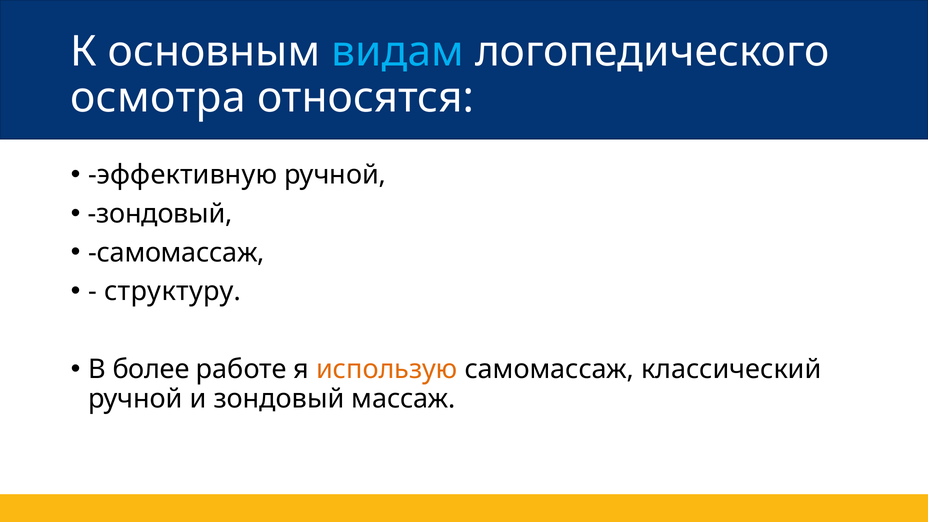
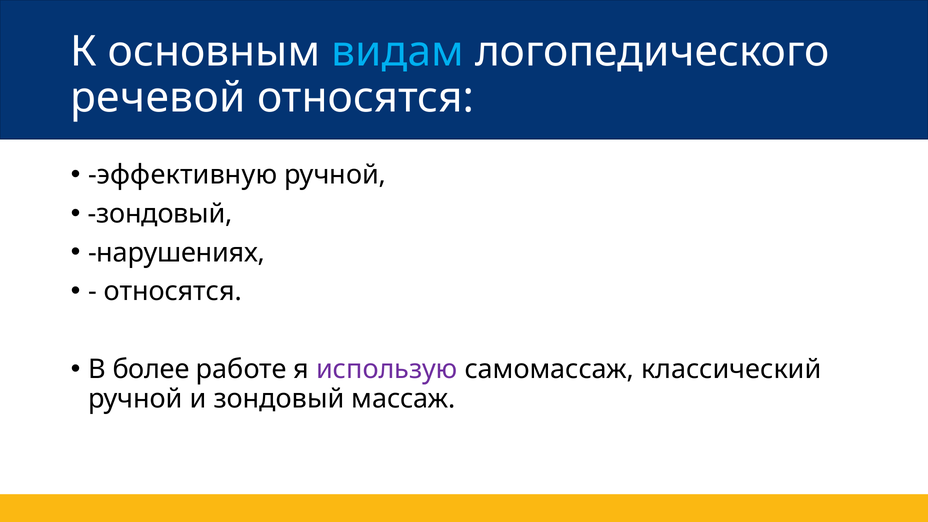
осмотра: осмотра -> речевой
самомассаж at (176, 253): самомассаж -> нарушениях
структуру at (173, 292): структуру -> относятся
использую colour: orange -> purple
